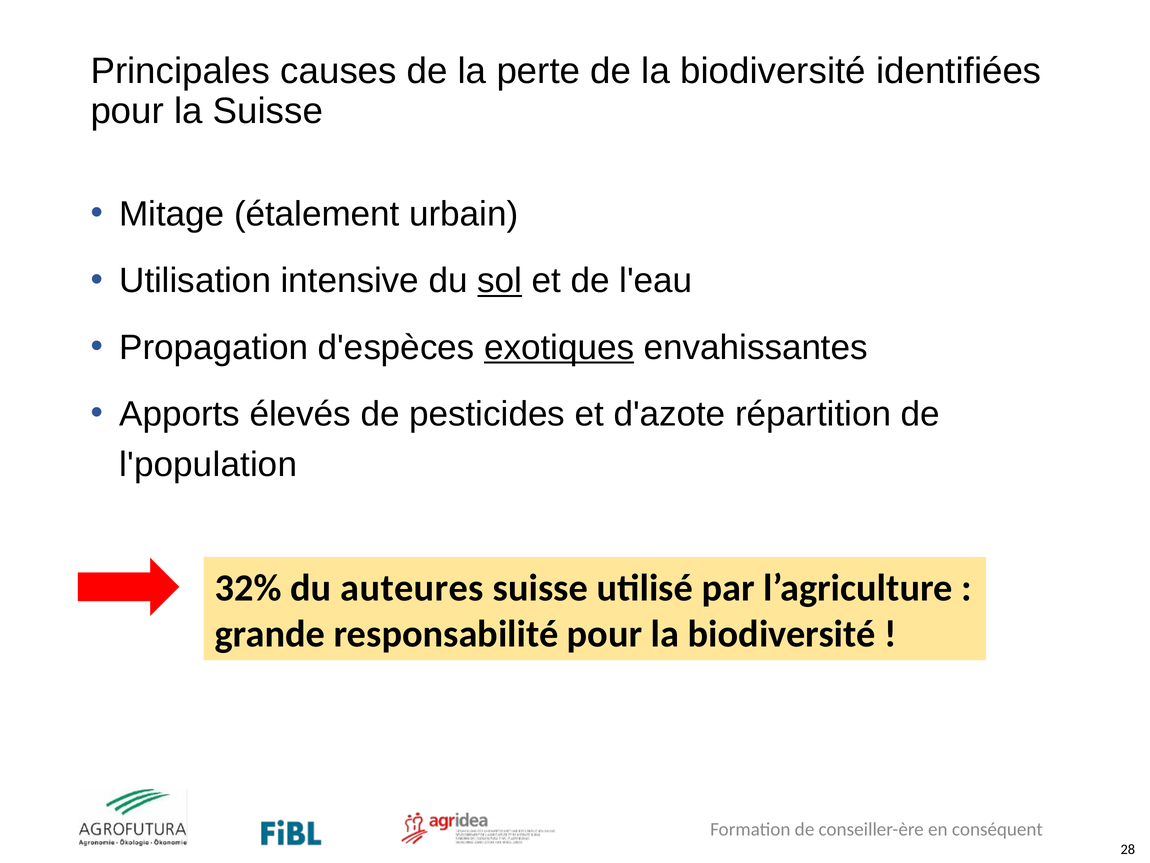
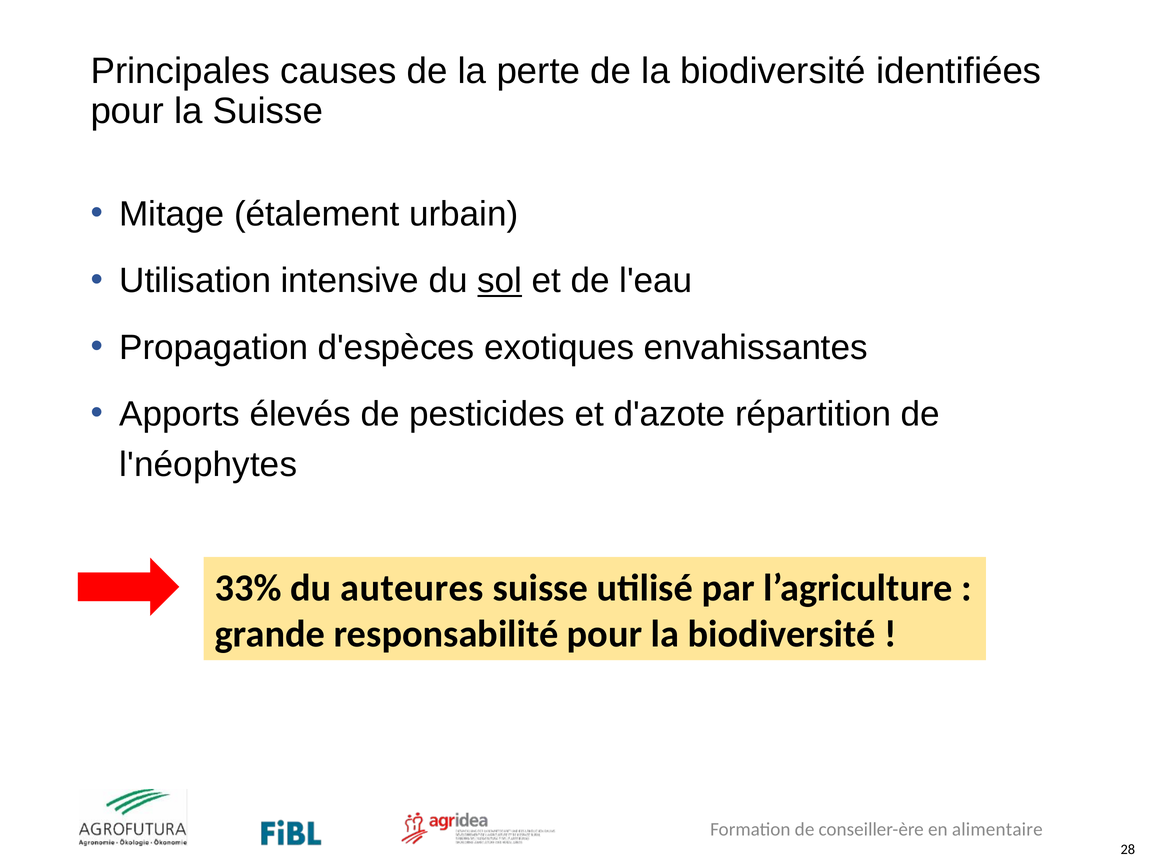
exotiques underline: present -> none
l'population: l'population -> l'néophytes
32%: 32% -> 33%
conséquent: conséquent -> alimentaire
